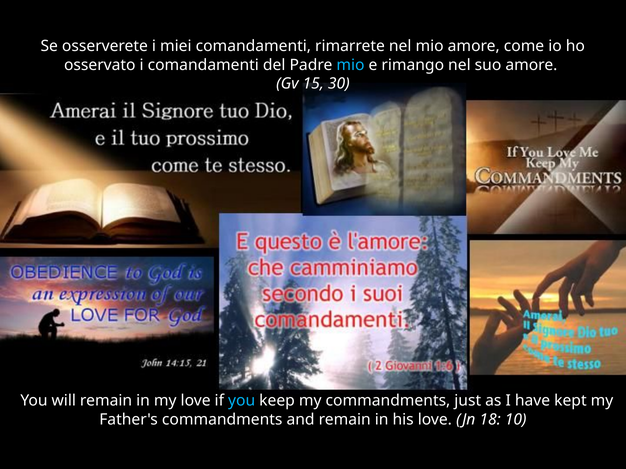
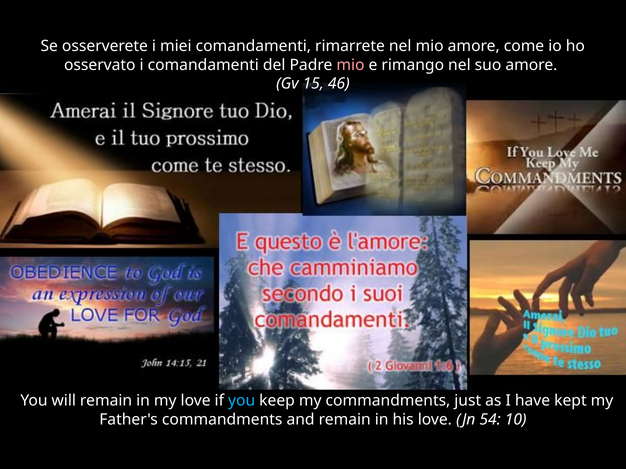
mio at (350, 65) colour: light blue -> pink
30: 30 -> 46
18: 18 -> 54
